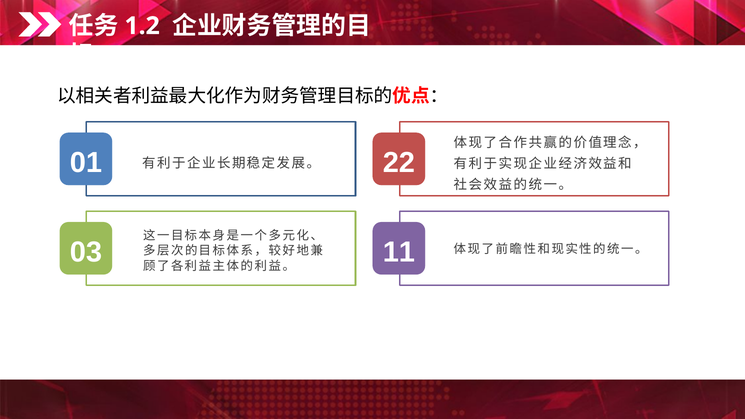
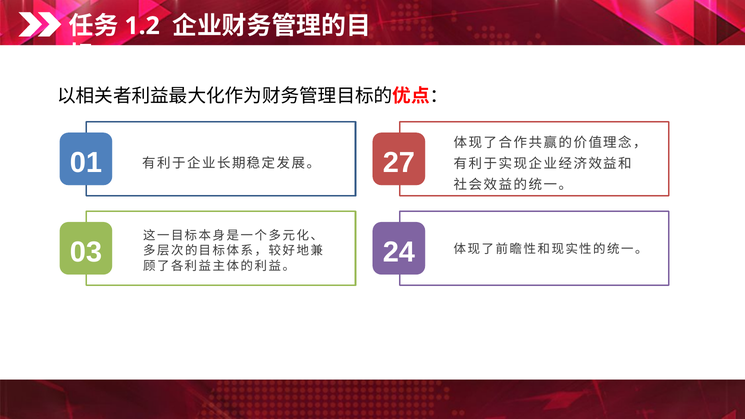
22: 22 -> 27
11: 11 -> 24
